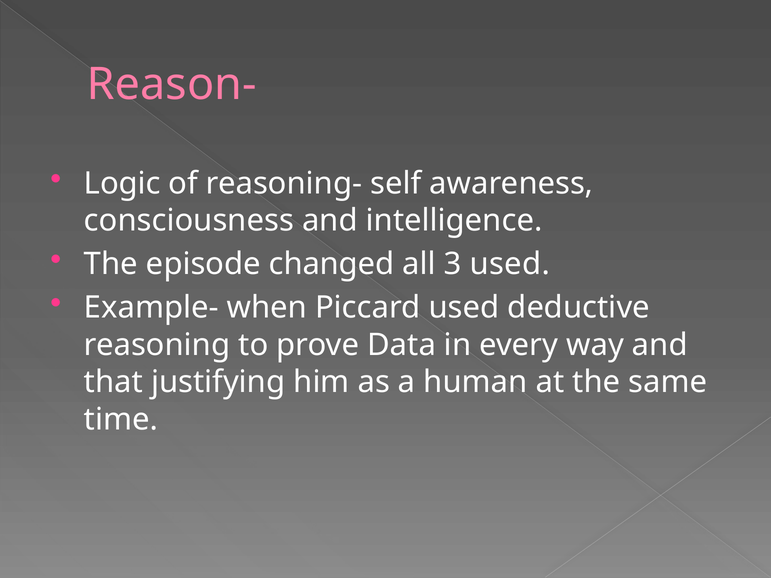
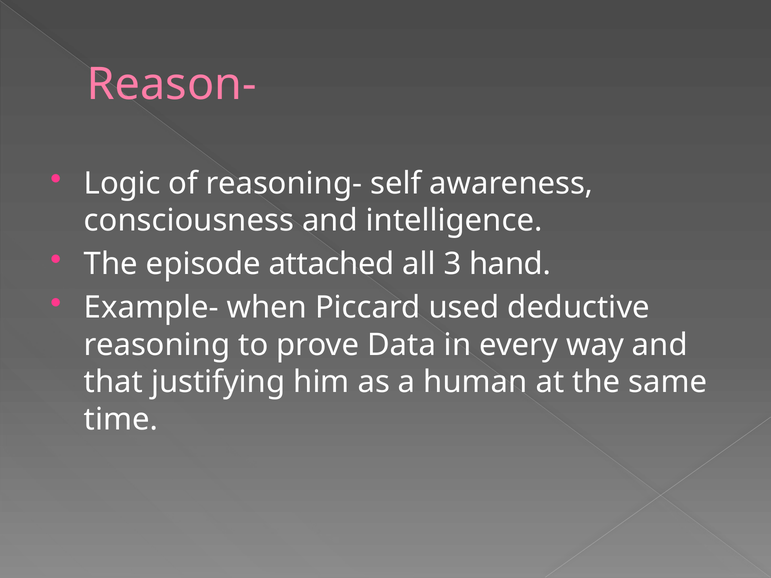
changed: changed -> attached
3 used: used -> hand
